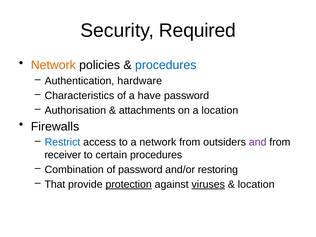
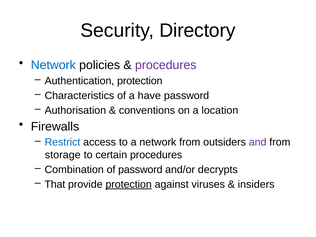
Required: Required -> Directory
Network at (53, 65) colour: orange -> blue
procedures at (166, 65) colour: blue -> purple
Authentication hardware: hardware -> protection
attachments: attachments -> conventions
receiver: receiver -> storage
restoring: restoring -> decrypts
viruses underline: present -> none
location at (256, 184): location -> insiders
